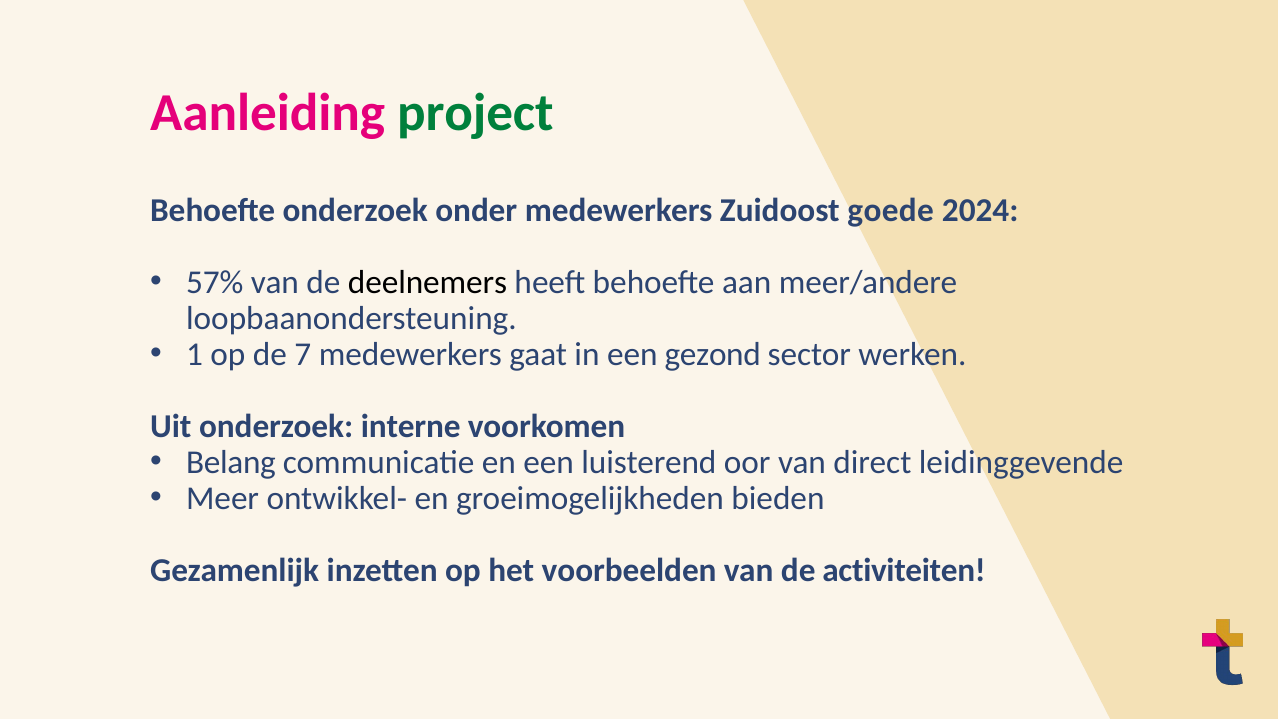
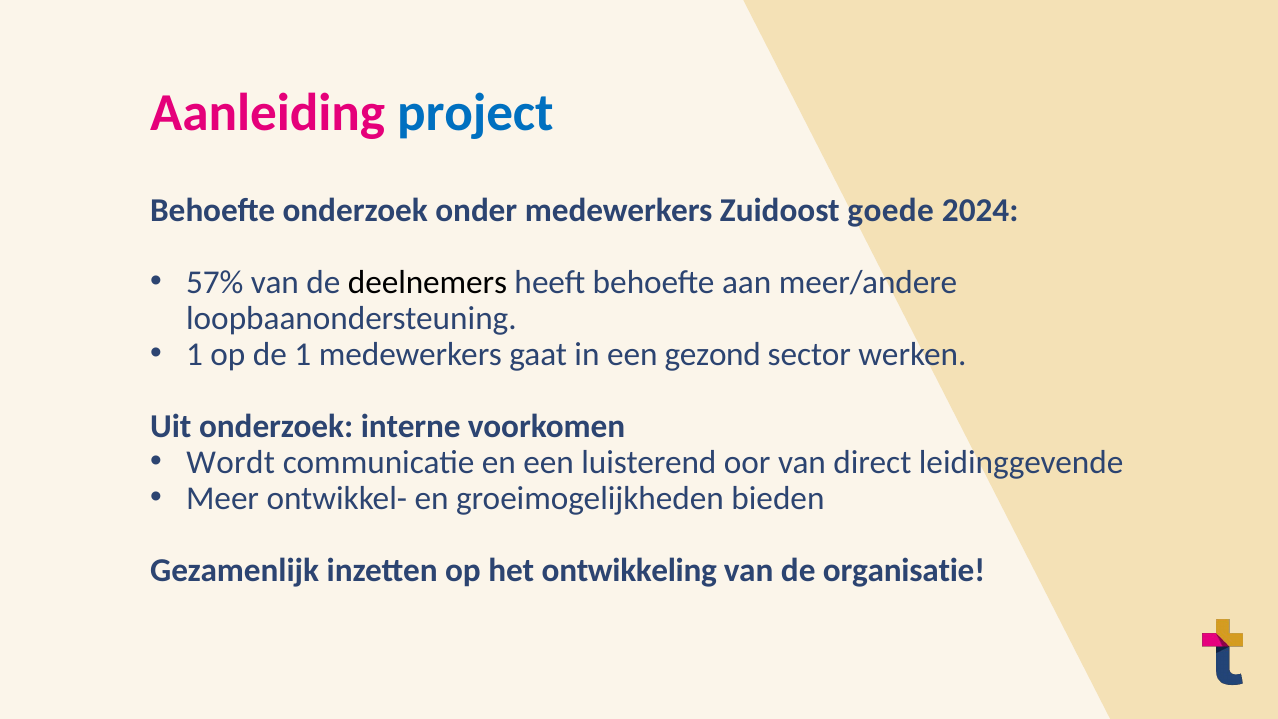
project colour: green -> blue
de 7: 7 -> 1
Belang: Belang -> Wordt
voorbeelden: voorbeelden -> ontwikkeling
activiteiten: activiteiten -> organisatie
